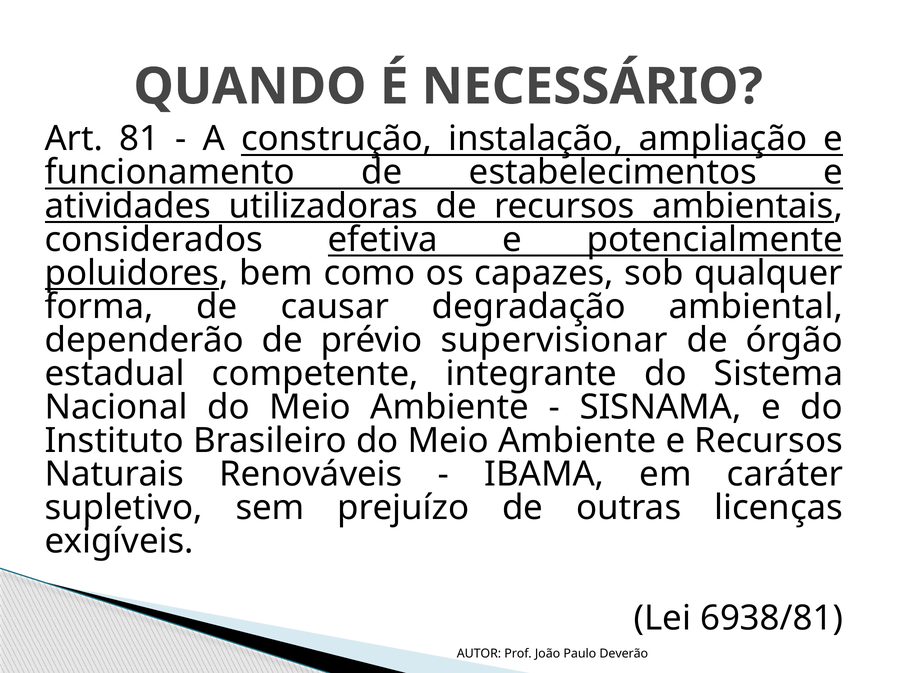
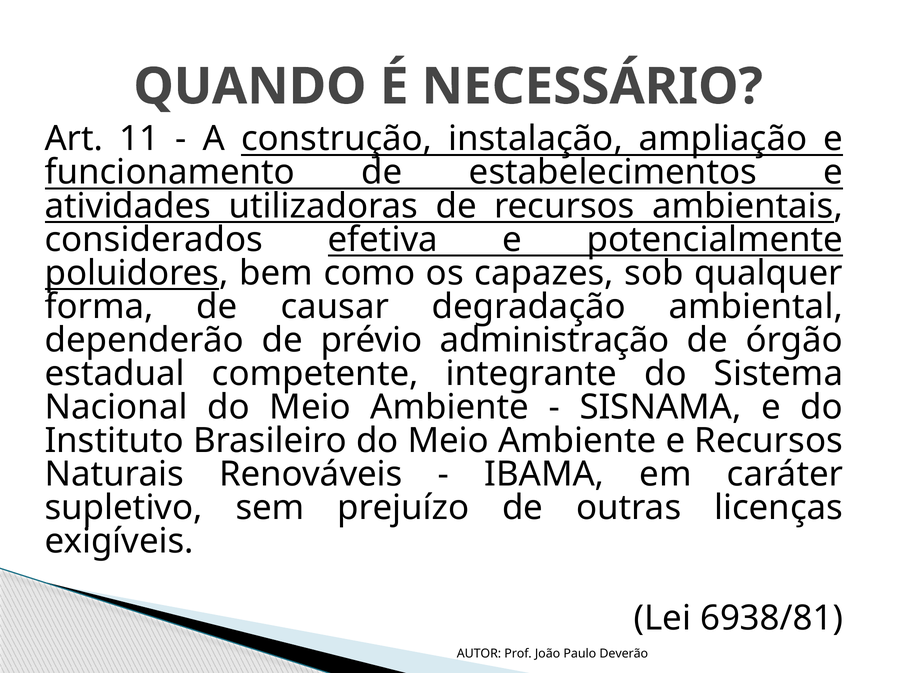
81: 81 -> 11
supervisionar: supervisionar -> administração
